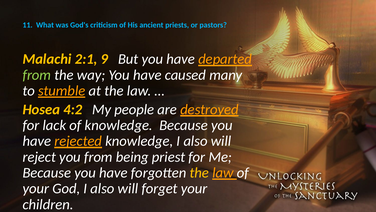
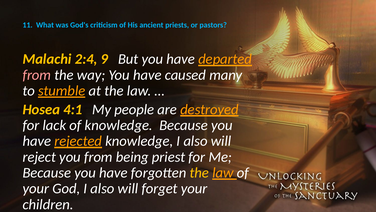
2:1: 2:1 -> 2:4
from at (37, 75) colour: light green -> pink
4:2: 4:2 -> 4:1
